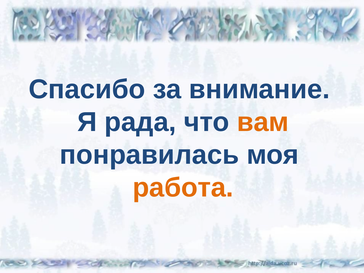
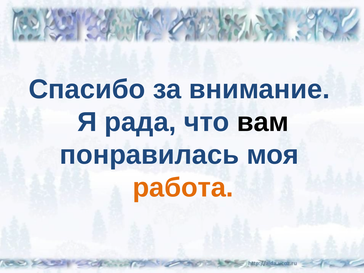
вам colour: orange -> black
